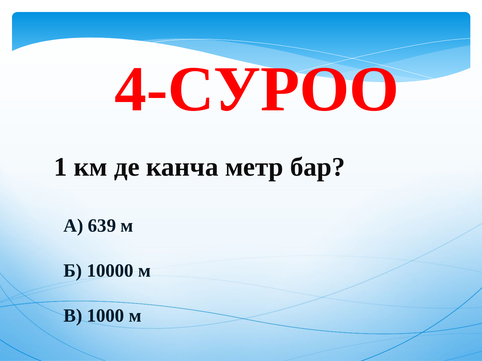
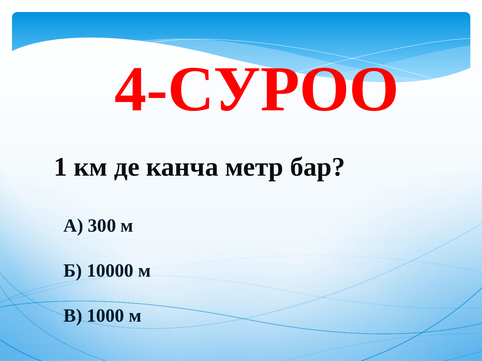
639: 639 -> 300
